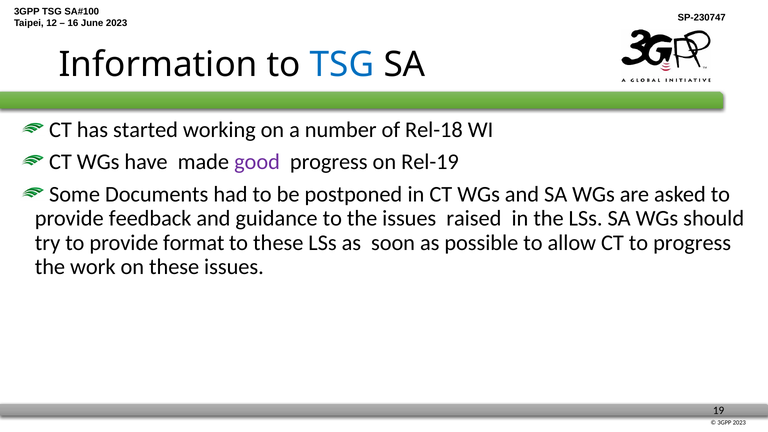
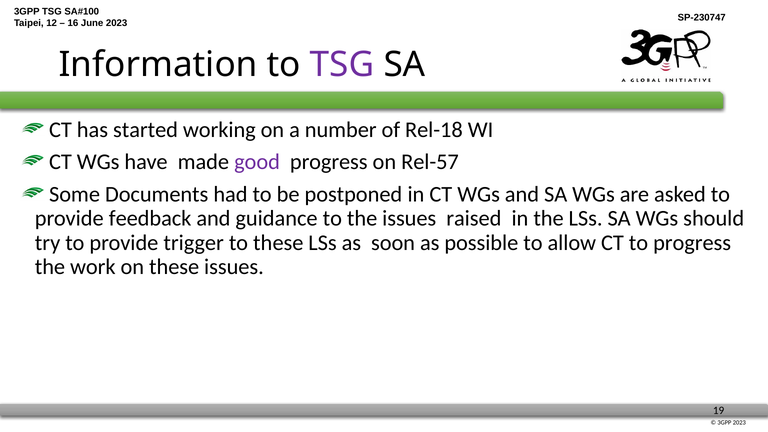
TSG at (342, 65) colour: blue -> purple
Rel-19: Rel-19 -> Rel-57
format: format -> trigger
